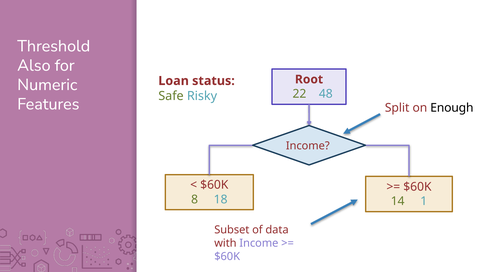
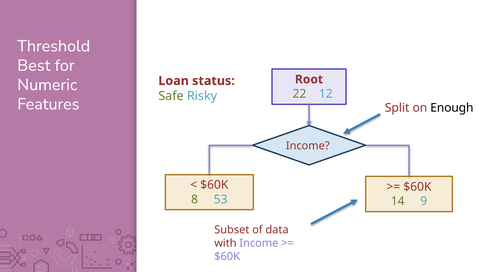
Also: Also -> Best
48: 48 -> 12
18: 18 -> 53
1: 1 -> 9
